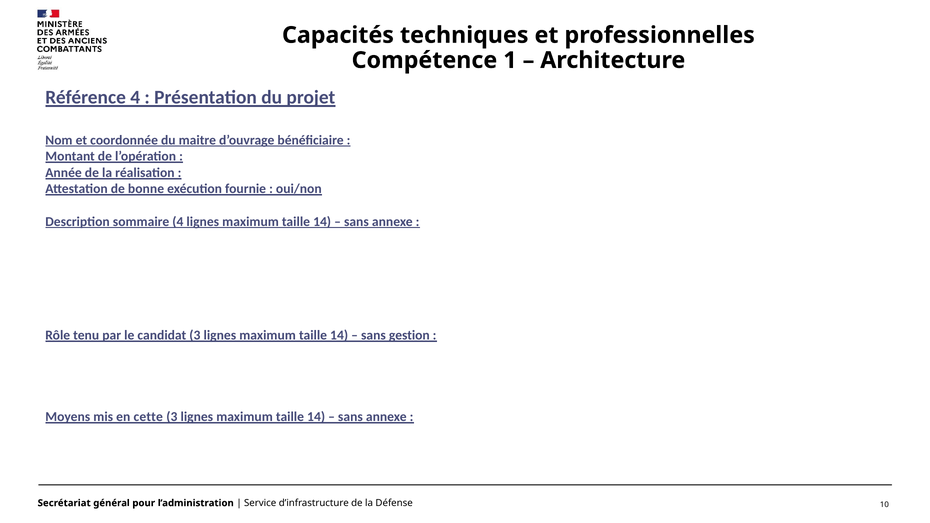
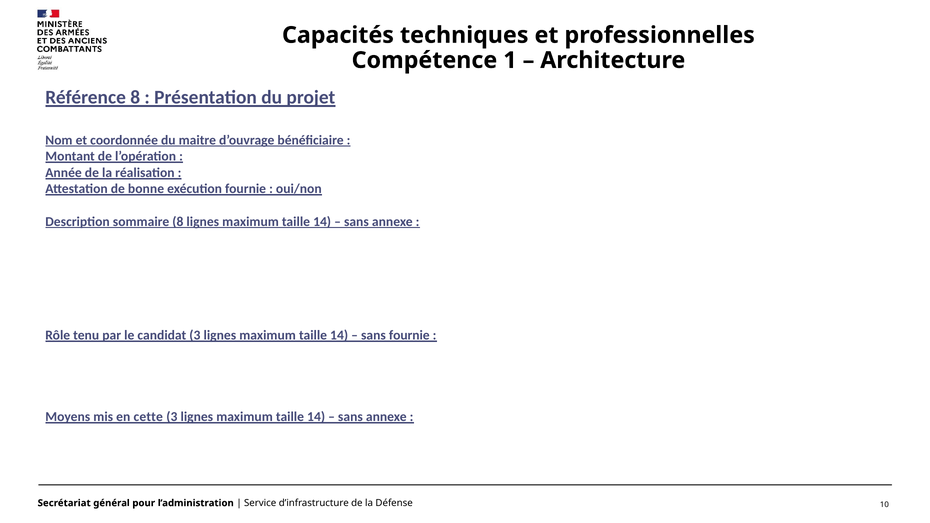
Référence 4: 4 -> 8
sommaire 4: 4 -> 8
sans gestion: gestion -> fournie
